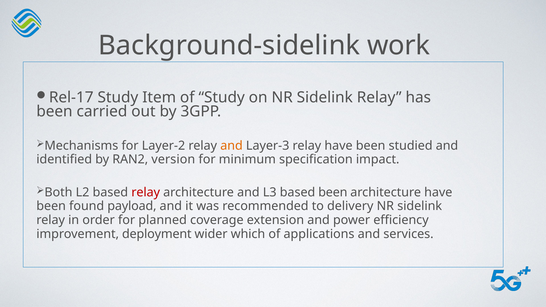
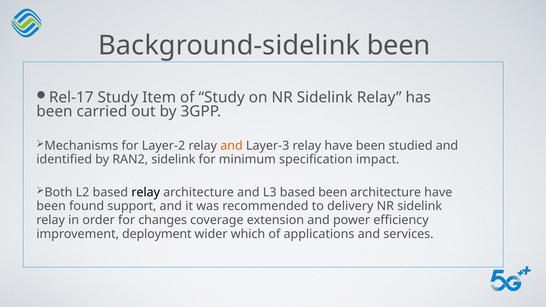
Background-sidelink work: work -> been
RAN2 version: version -> sidelink
relay at (146, 192) colour: red -> black
payload: payload -> support
planned: planned -> changes
